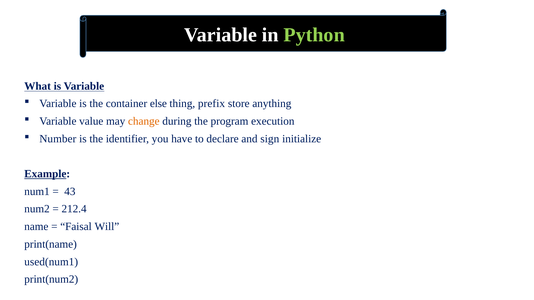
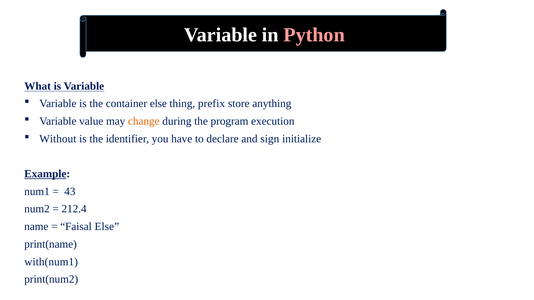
Python colour: light green -> pink
Number: Number -> Without
Faisal Will: Will -> Else
used(num1: used(num1 -> with(num1
